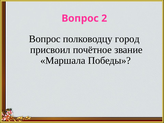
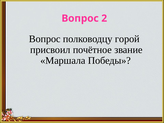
город: город -> горой
